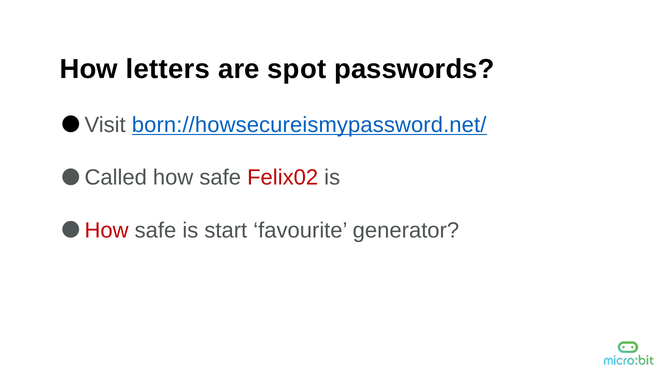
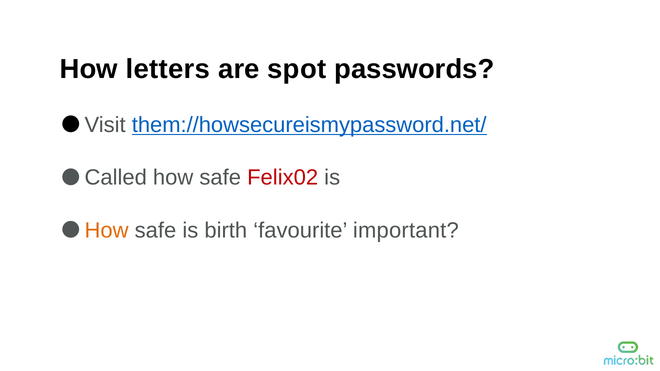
born://howsecureismypassword.net/: born://howsecureismypassword.net/ -> them://howsecureismypassword.net/
How at (107, 230) colour: red -> orange
start: start -> birth
generator: generator -> important
